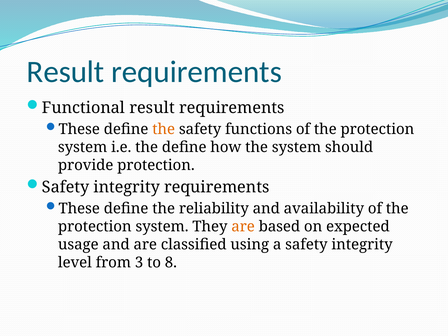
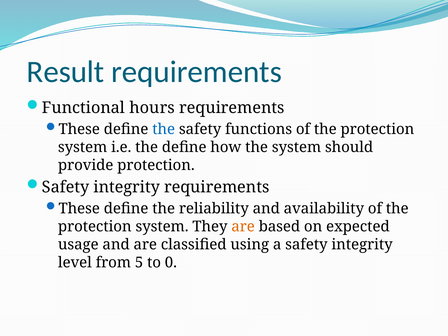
Functional result: result -> hours
the at (164, 129) colour: orange -> blue
3: 3 -> 5
8: 8 -> 0
